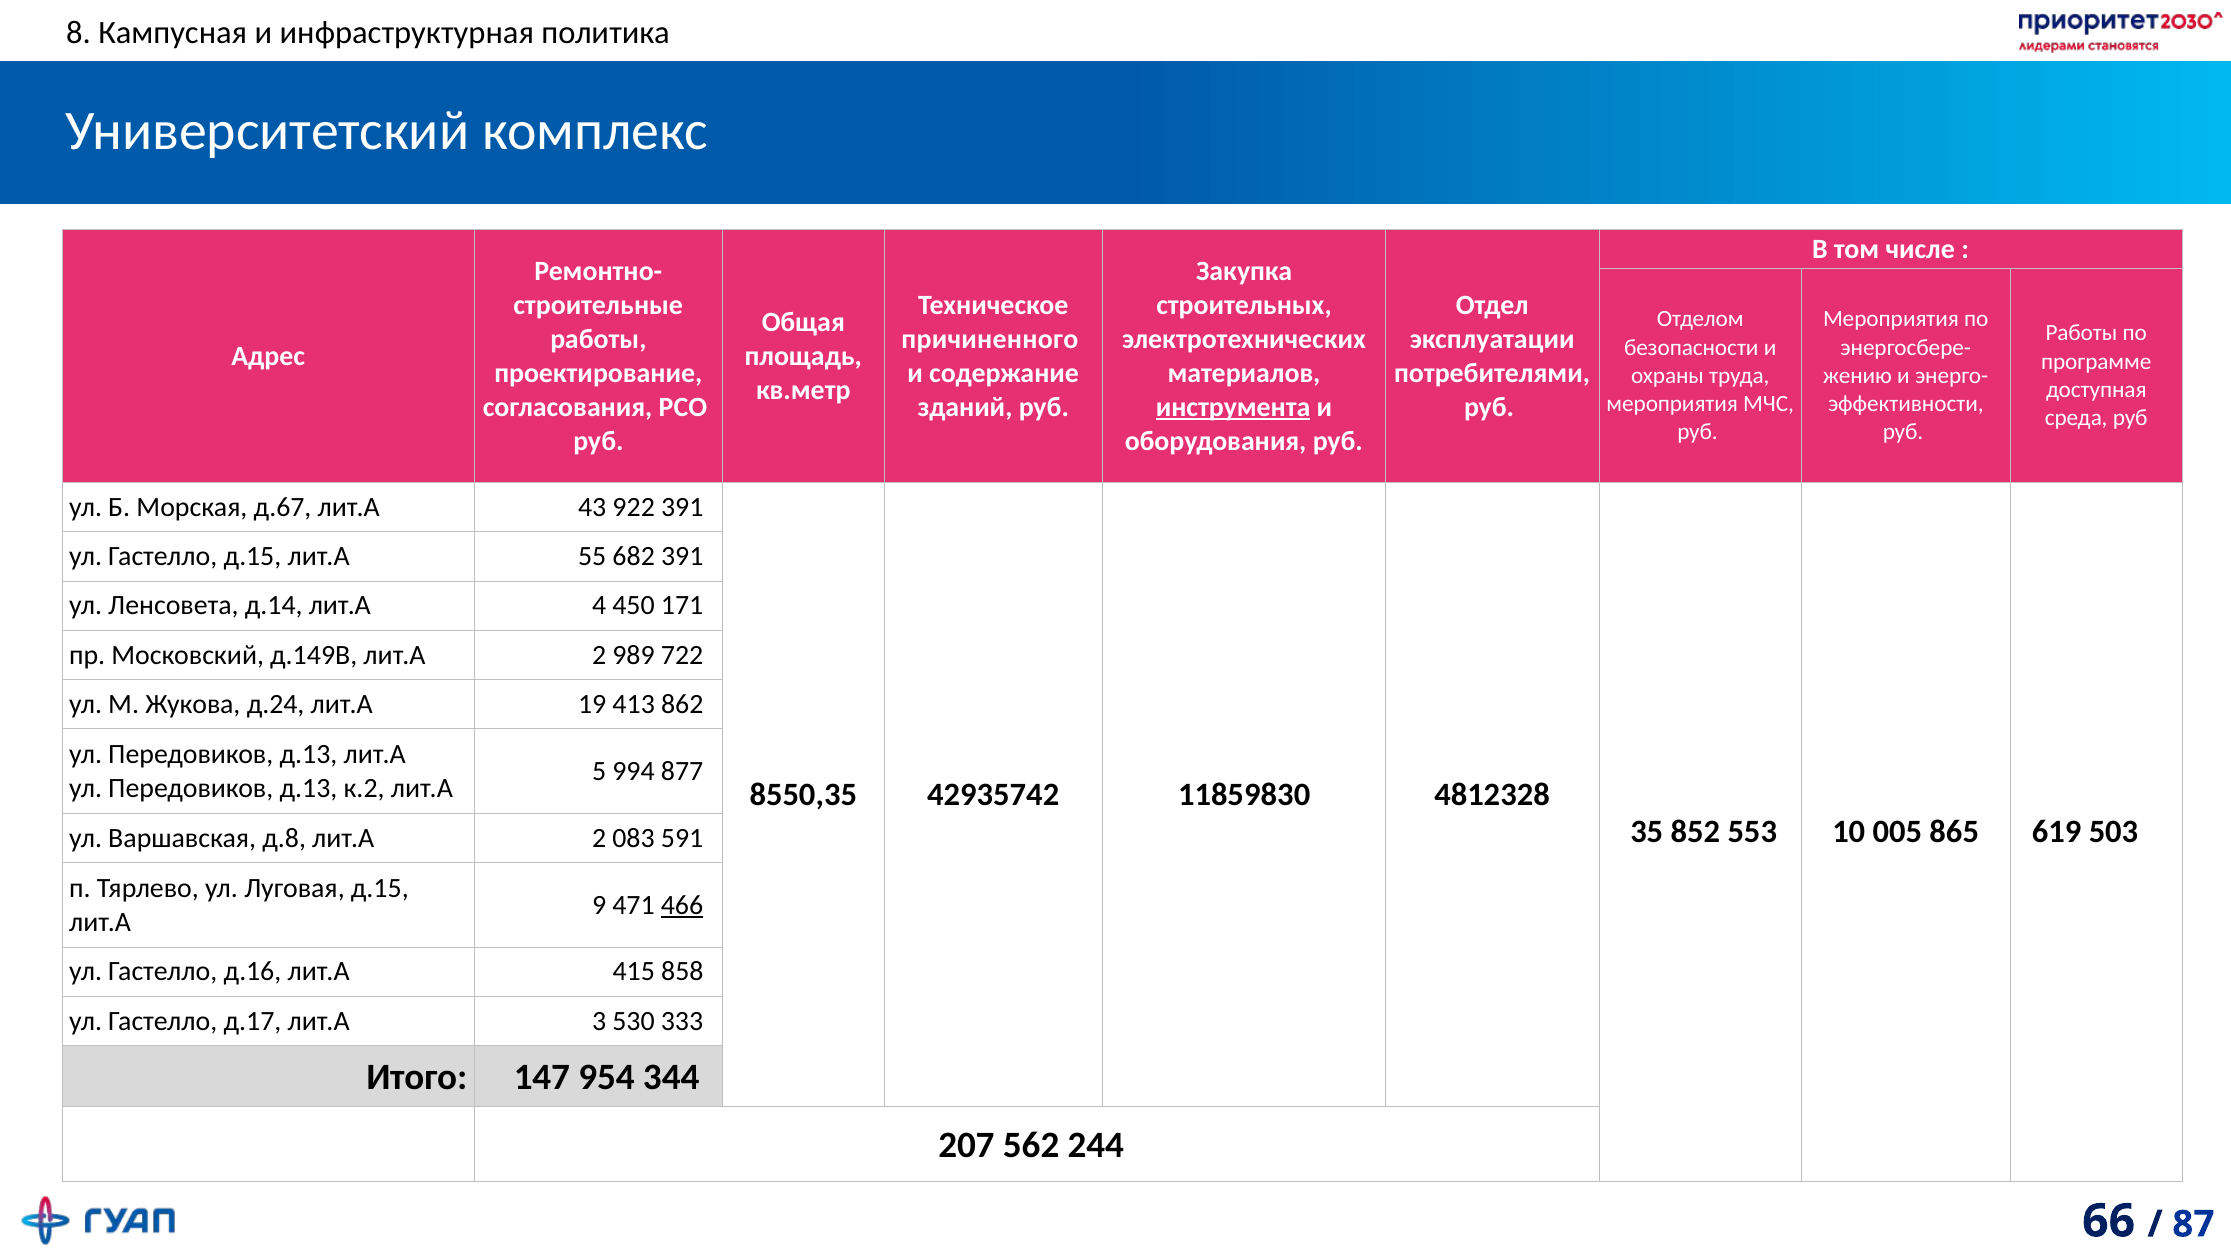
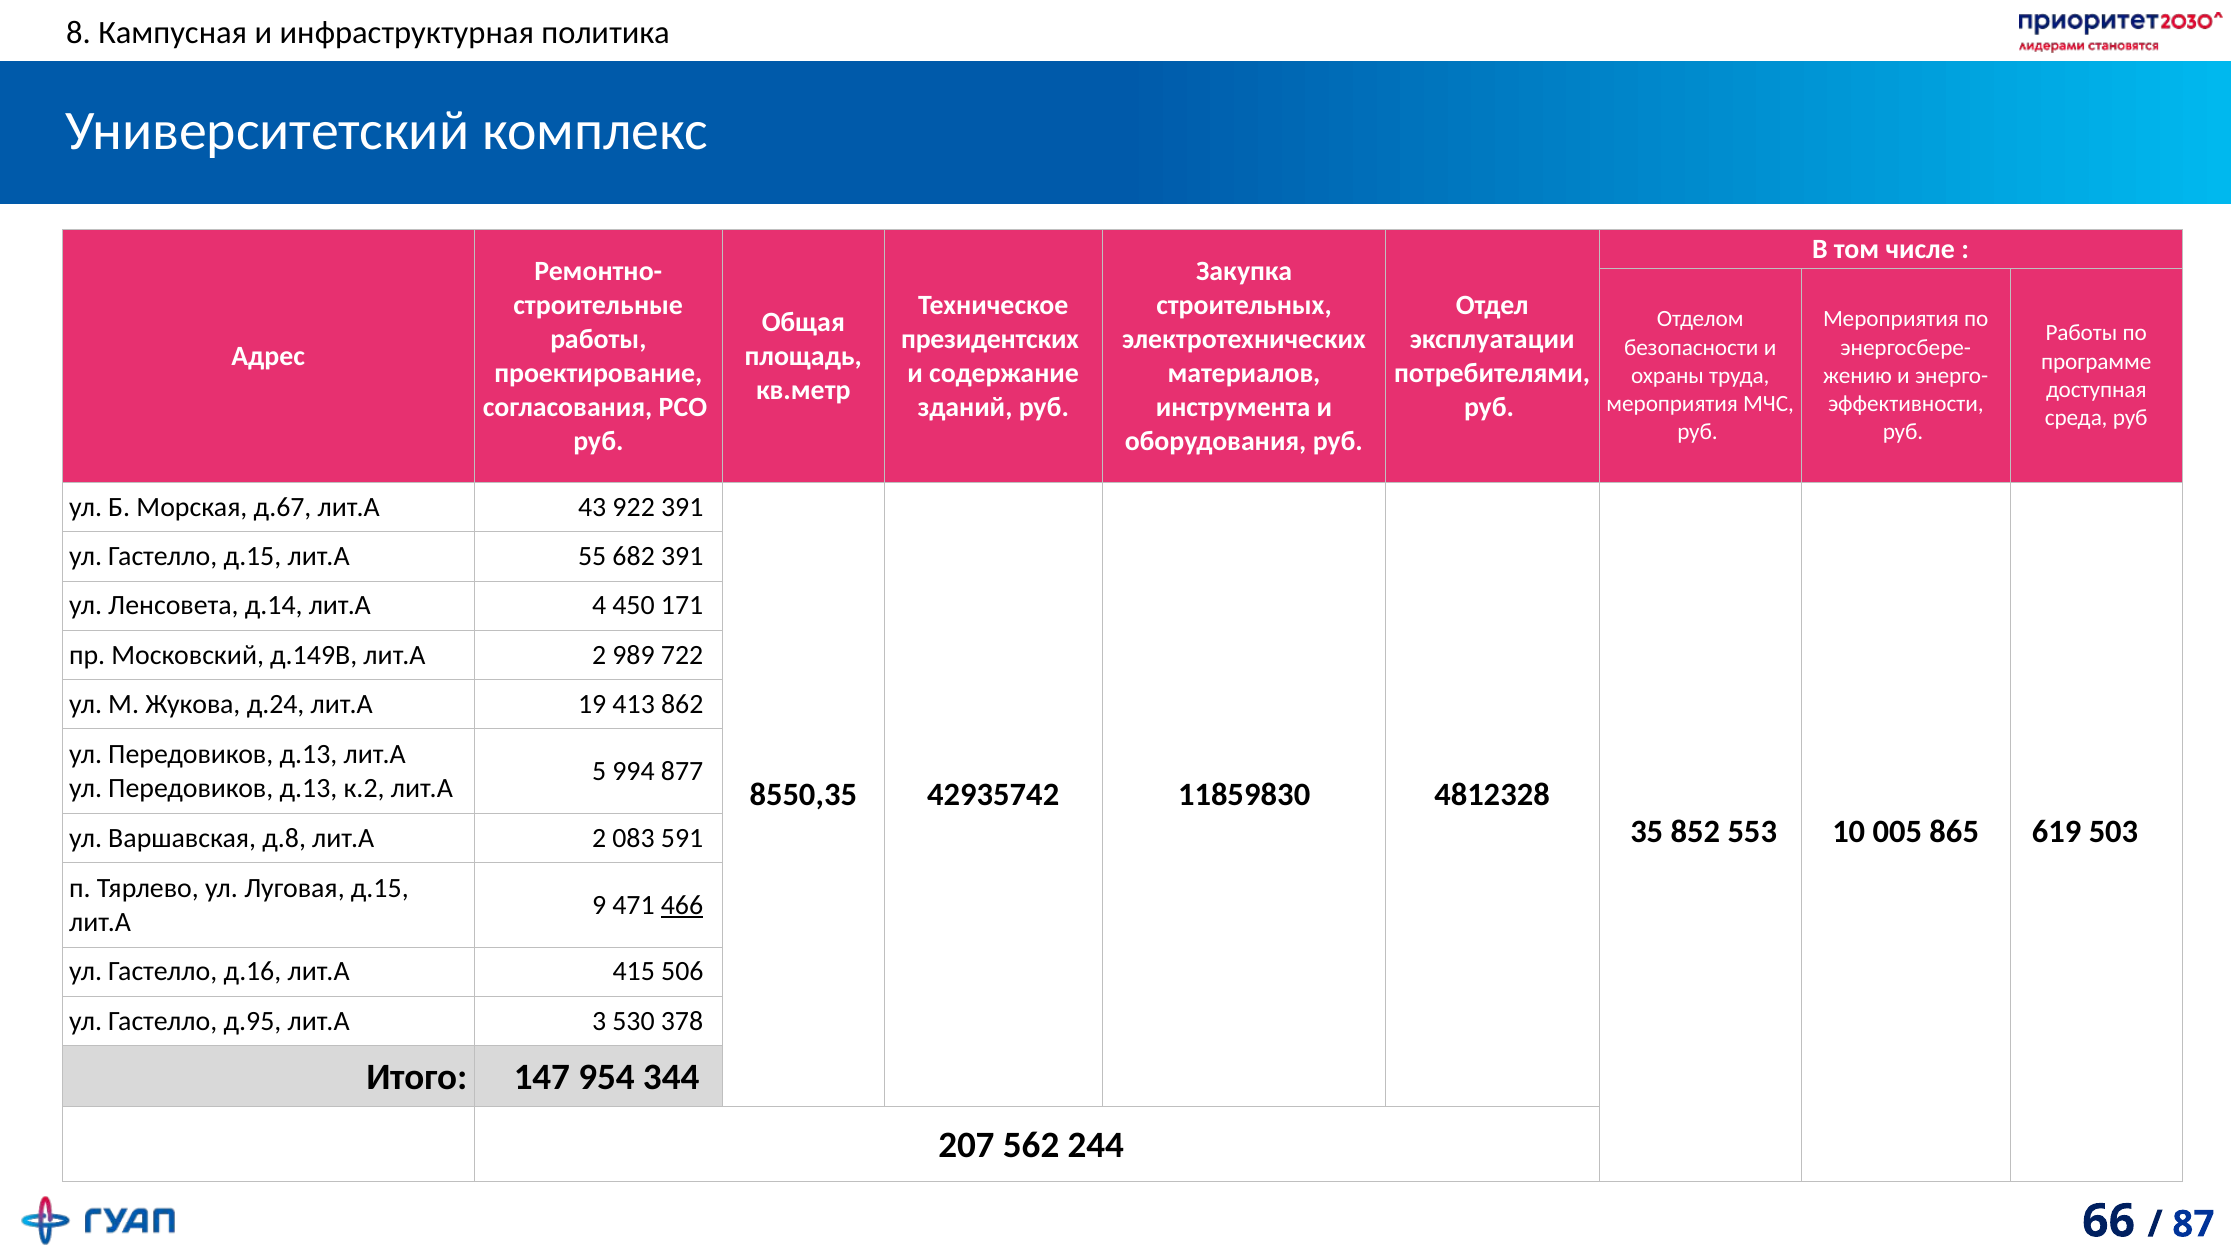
причиненного: причиненного -> президентских
инструмента underline: present -> none
858: 858 -> 506
д.17: д.17 -> д.95
333: 333 -> 378
